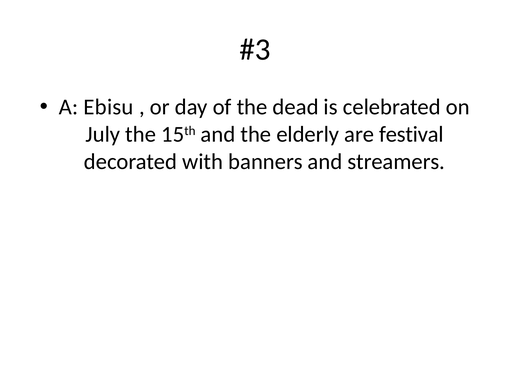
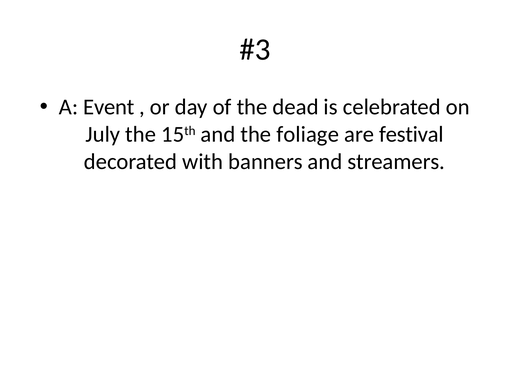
Ebisu: Ebisu -> Event
elderly: elderly -> foliage
